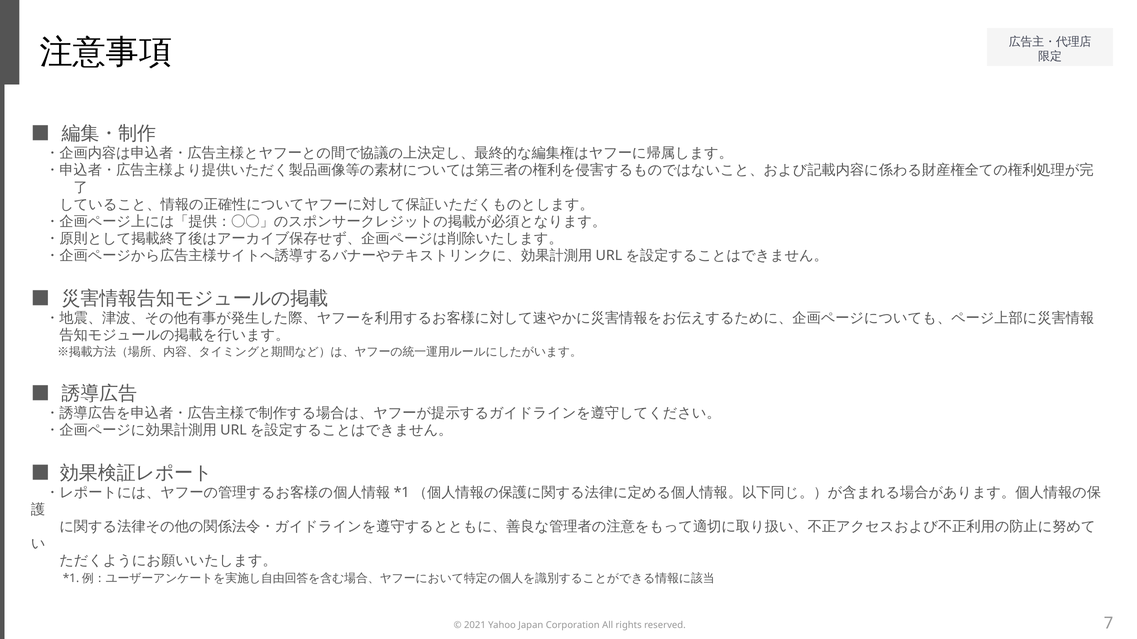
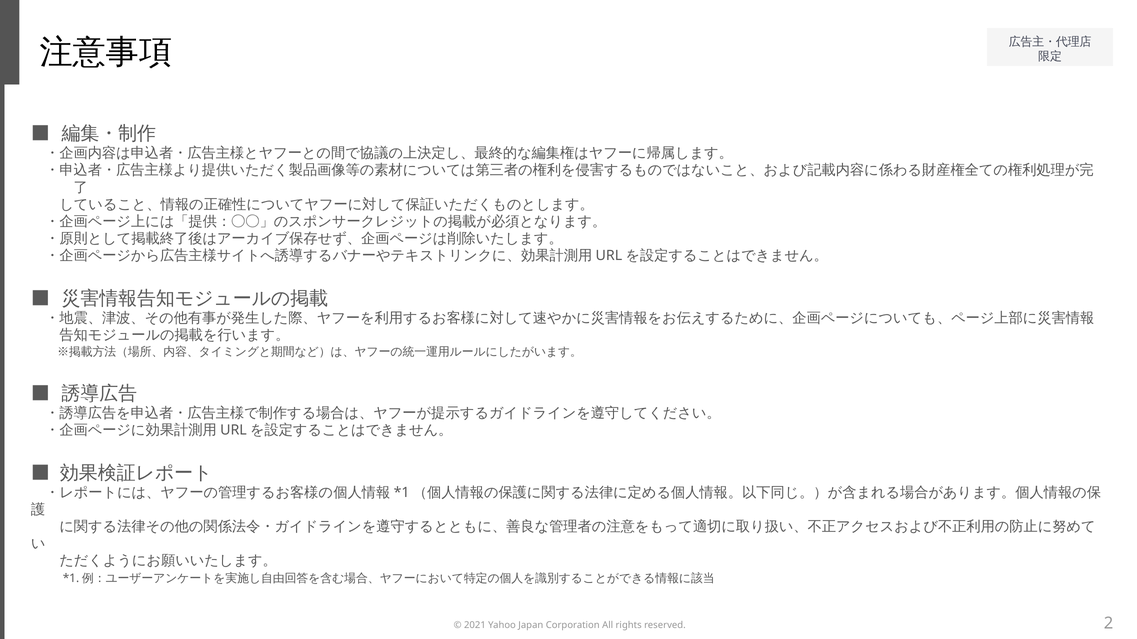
7: 7 -> 2
